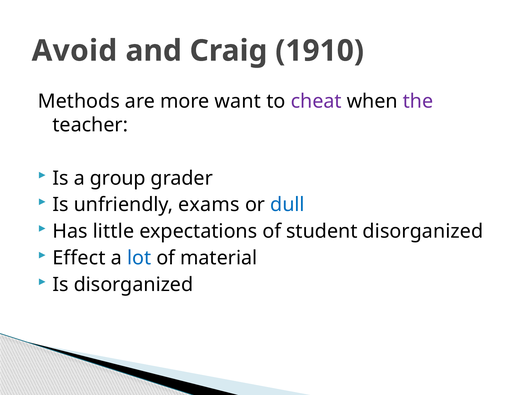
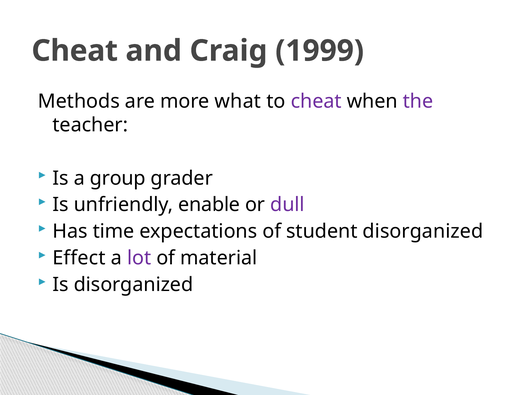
Avoid at (74, 51): Avoid -> Cheat
1910: 1910 -> 1999
want: want -> what
exams: exams -> enable
dull colour: blue -> purple
little: little -> time
lot colour: blue -> purple
